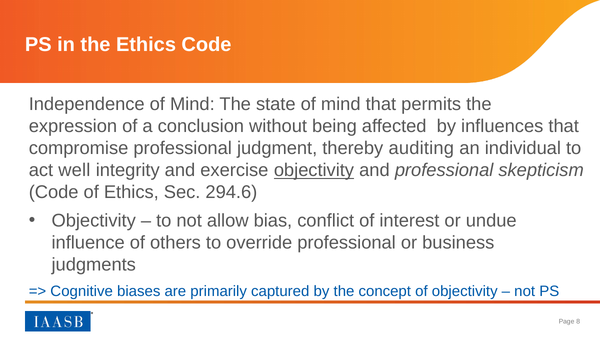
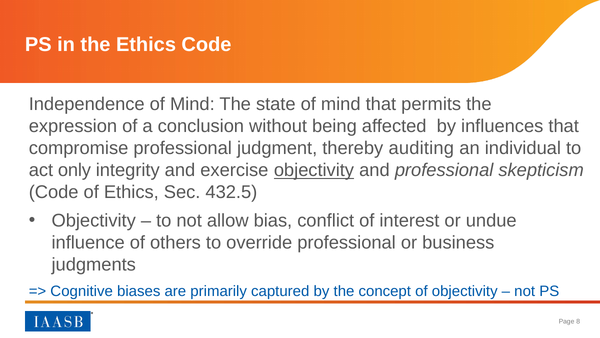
well: well -> only
294.6: 294.6 -> 432.5
